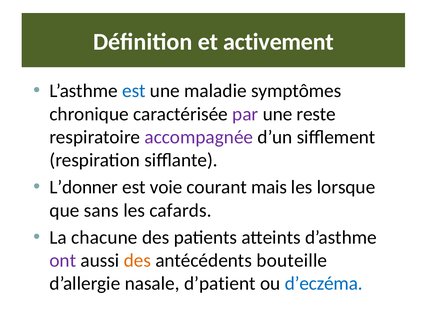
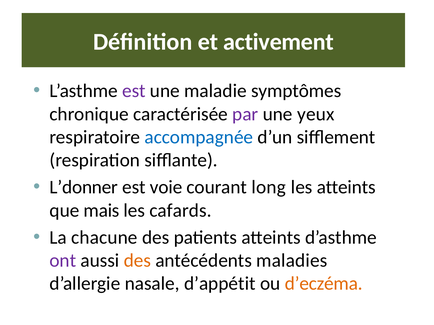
est at (134, 91) colour: blue -> purple
reste: reste -> yeux
accompagnée colour: purple -> blue
mais: mais -> long
les lorsque: lorsque -> atteints
sans: sans -> mais
bouteille: bouteille -> maladies
d’patient: d’patient -> d’appétit
d’eczéma colour: blue -> orange
